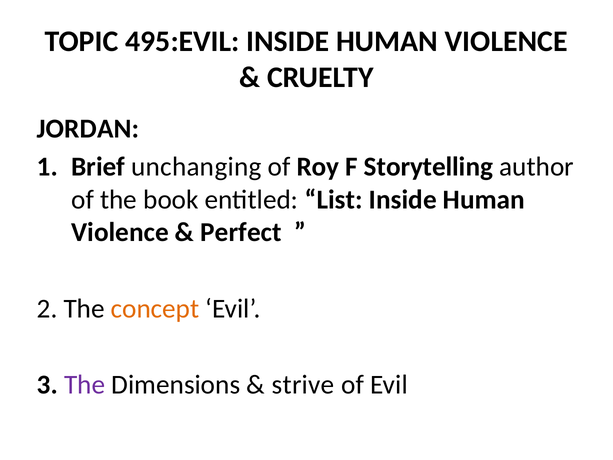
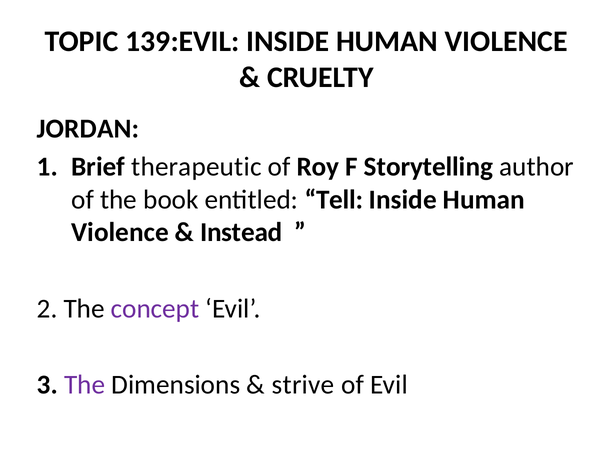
495:EVIL: 495:EVIL -> 139:EVIL
unchanging: unchanging -> therapeutic
List: List -> Tell
Perfect: Perfect -> Instead
concept colour: orange -> purple
